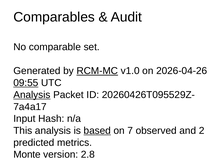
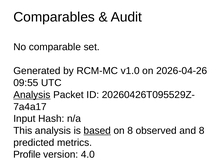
RCM-MC underline: present -> none
09:55 underline: present -> none
on 7: 7 -> 8
and 2: 2 -> 8
Monte: Monte -> Profile
2.8: 2.8 -> 4.0
